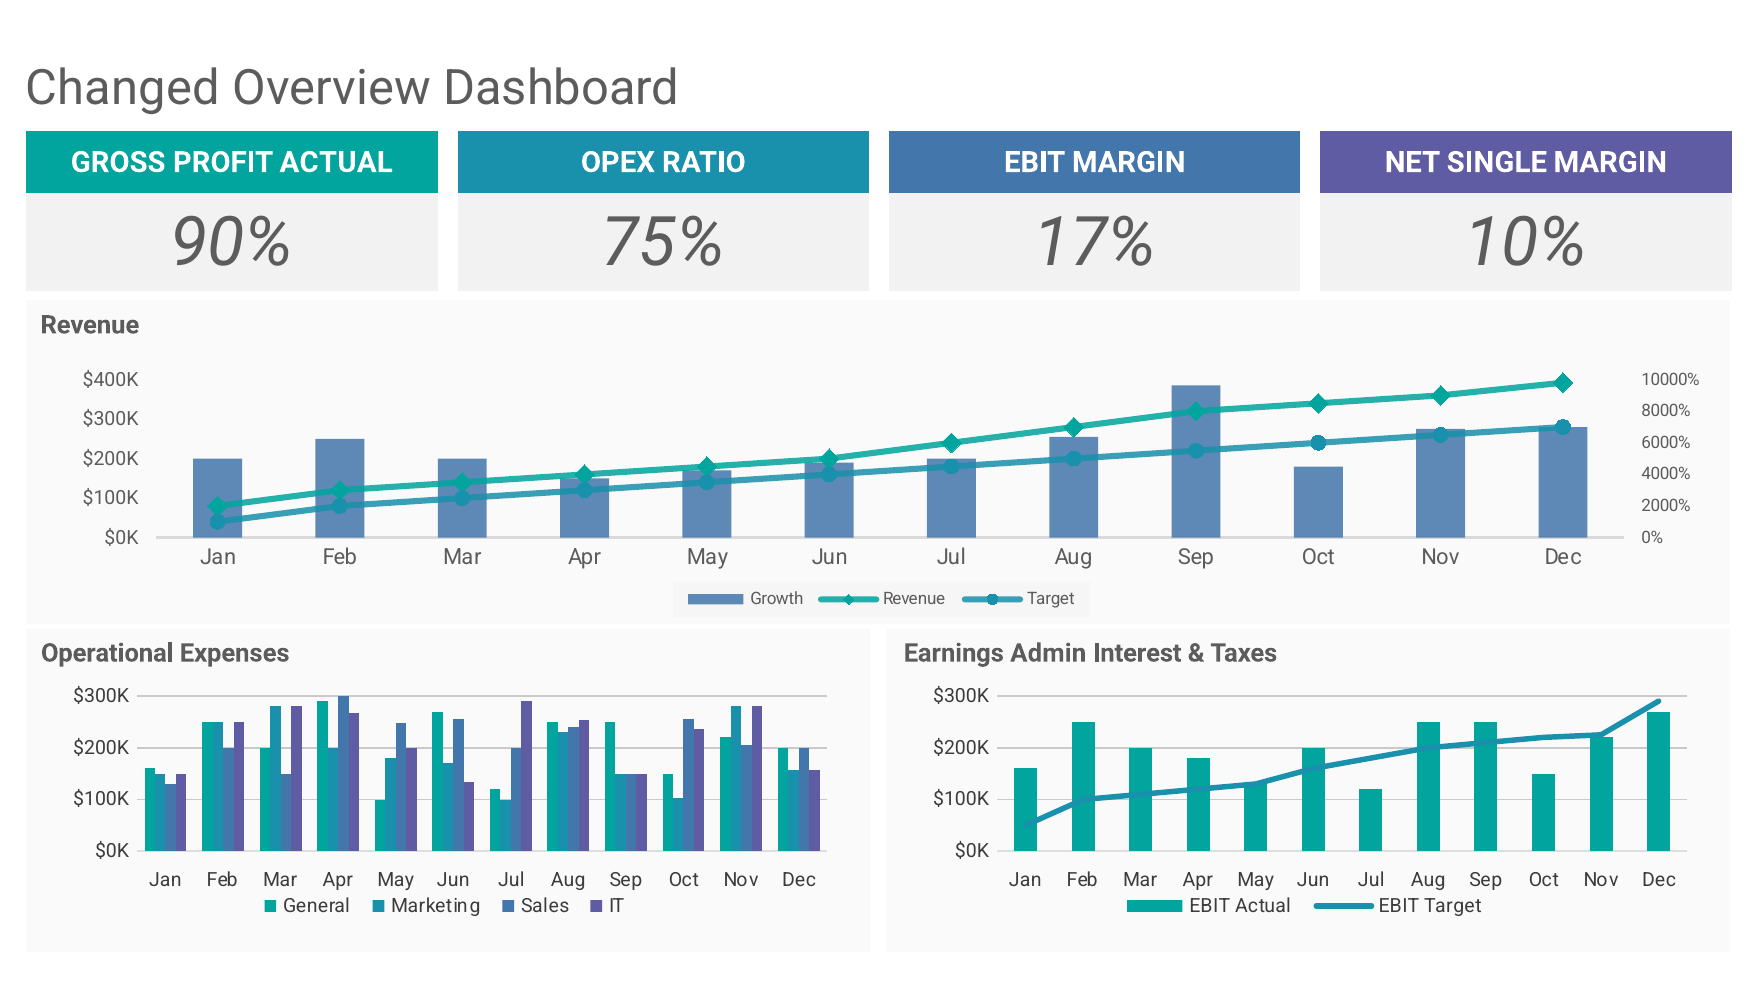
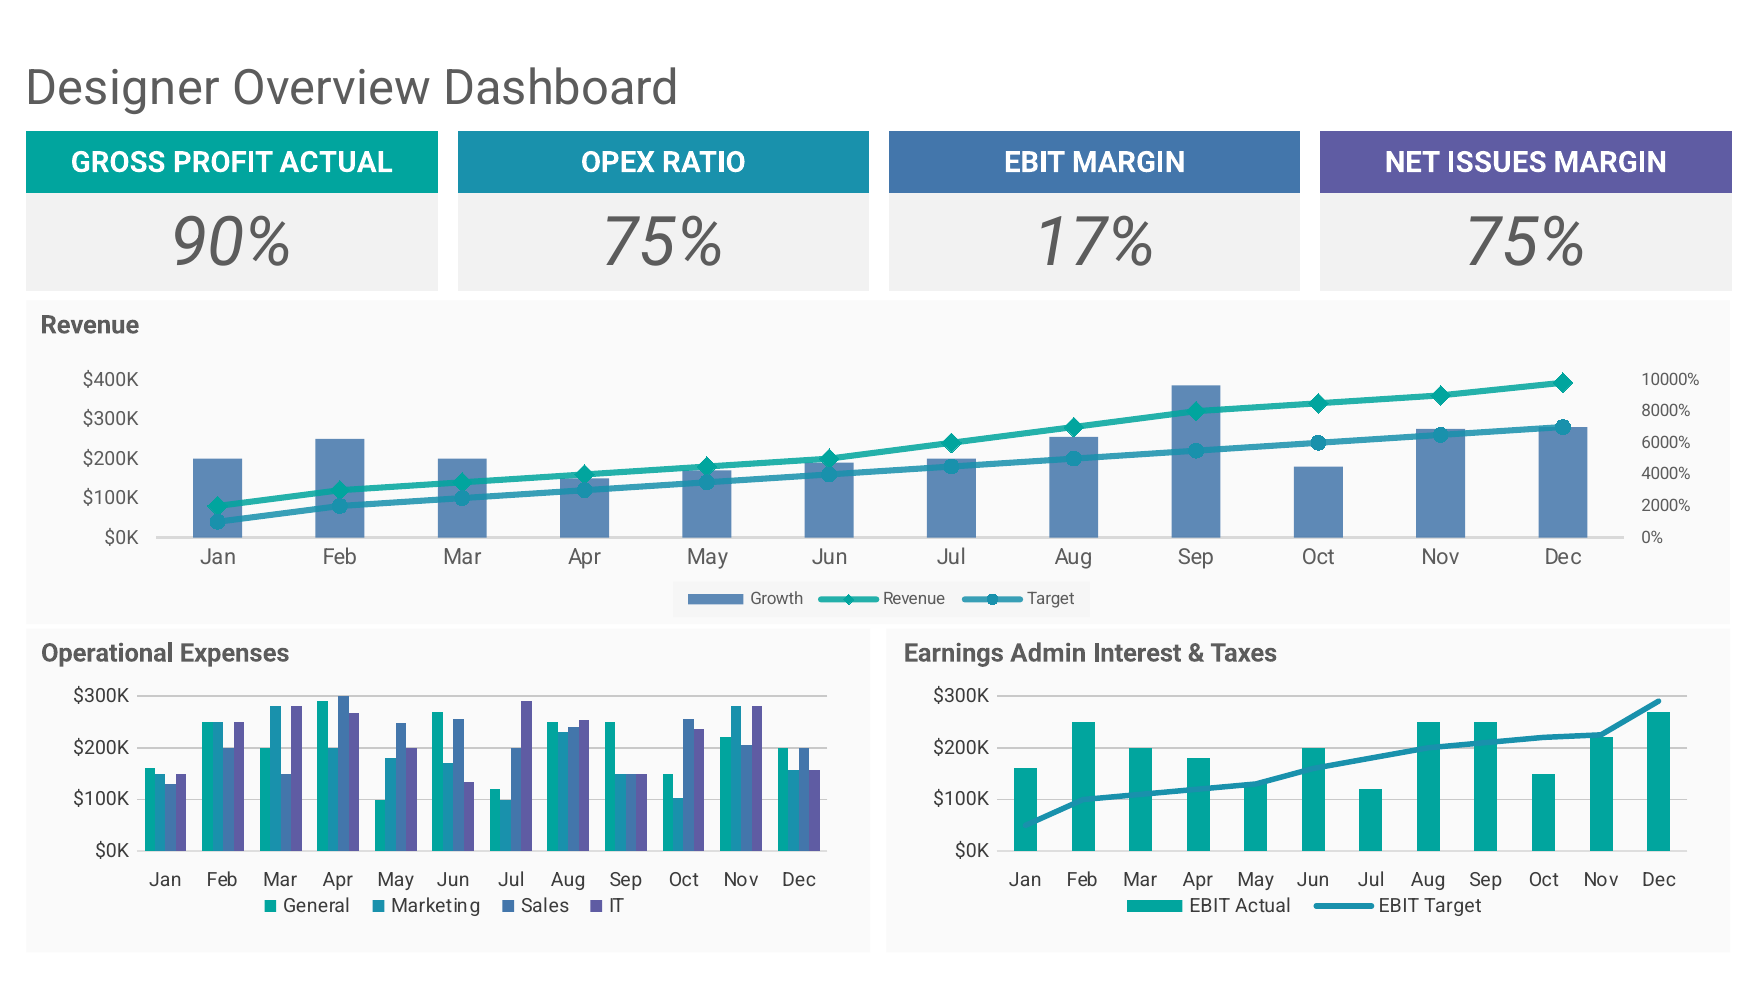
Changed: Changed -> Designer
SINGLE: SINGLE -> ISSUES
10% at (1526, 243): 10% -> 75%
